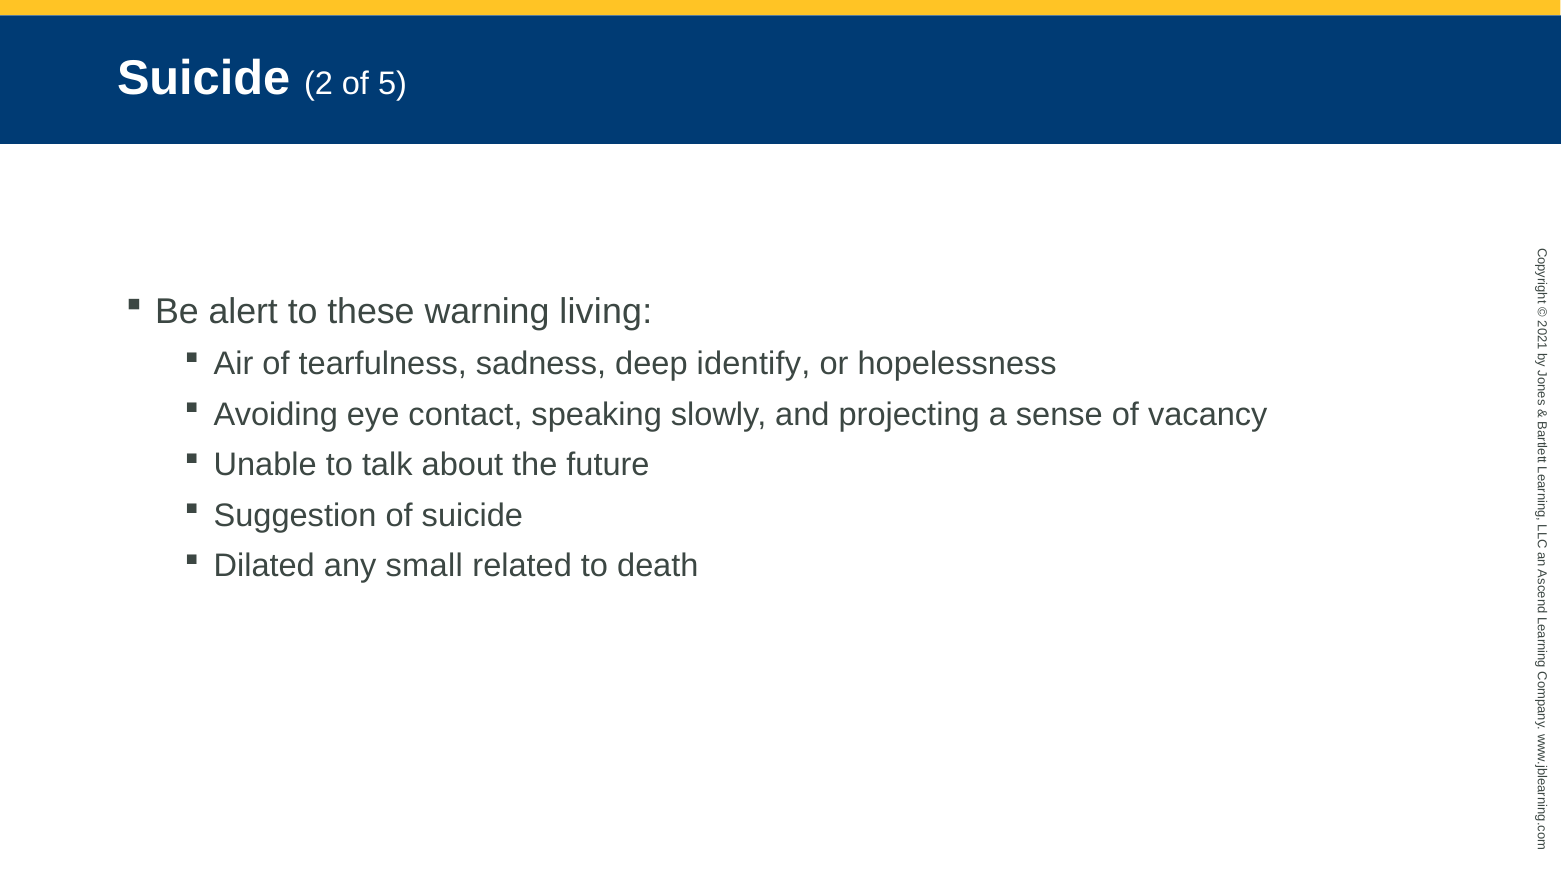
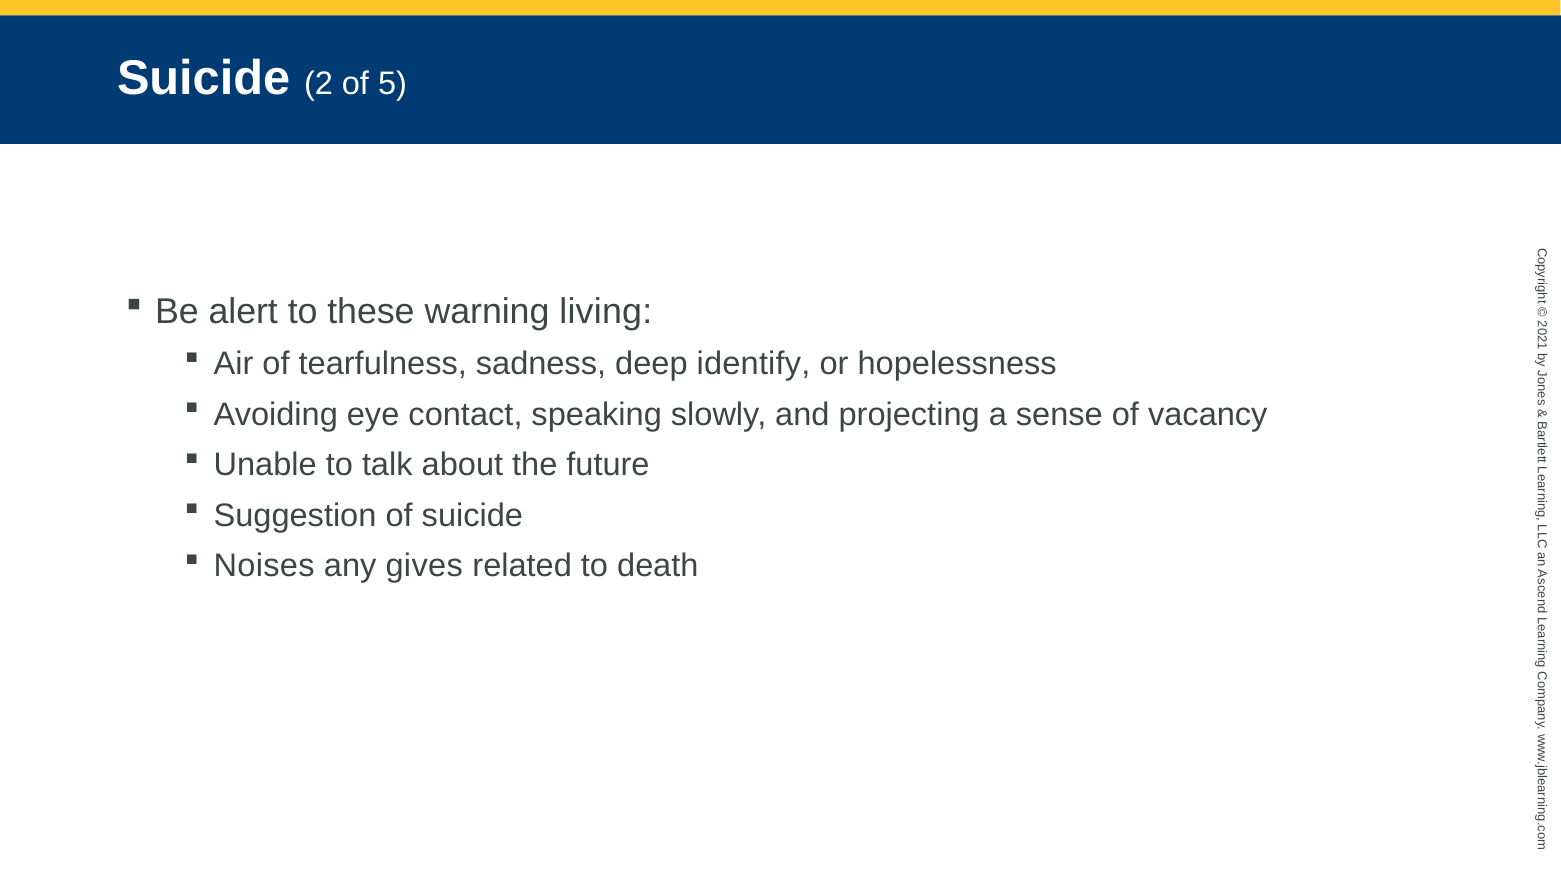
Dilated: Dilated -> Noises
small: small -> gives
